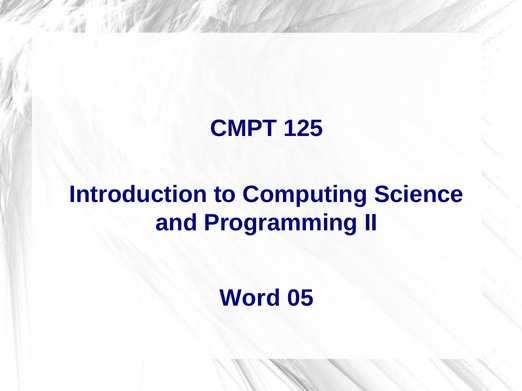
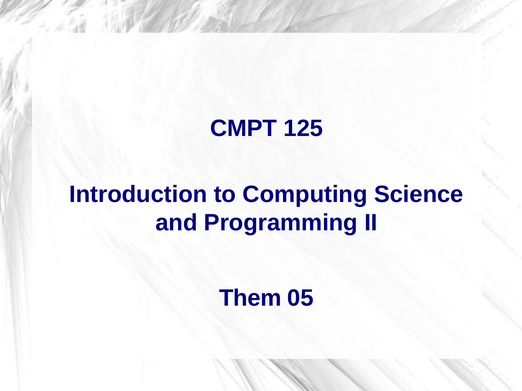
Word: Word -> Them
